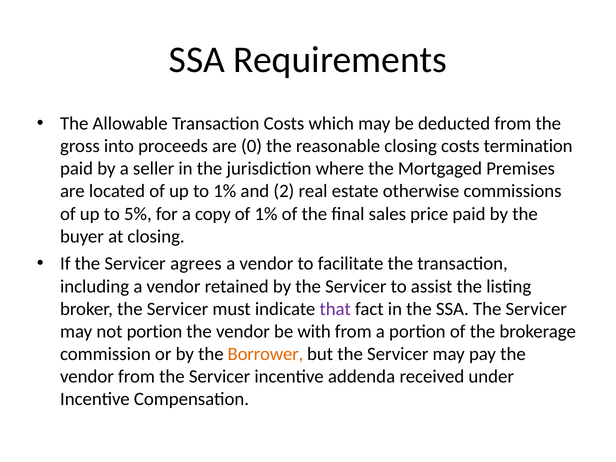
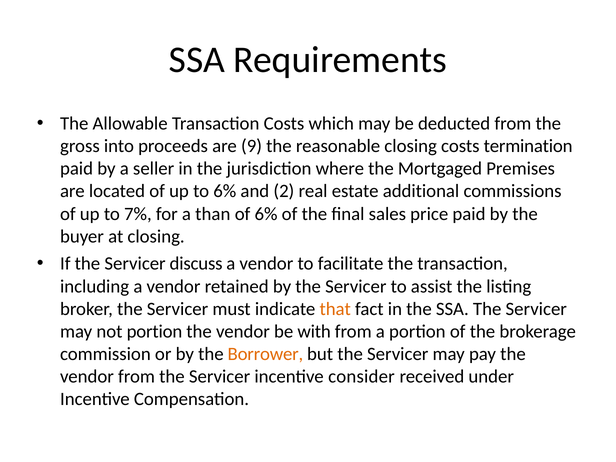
0: 0 -> 9
to 1%: 1% -> 6%
otherwise: otherwise -> additional
5%: 5% -> 7%
copy: copy -> than
of 1%: 1% -> 6%
agrees: agrees -> discuss
that colour: purple -> orange
addenda: addenda -> consider
